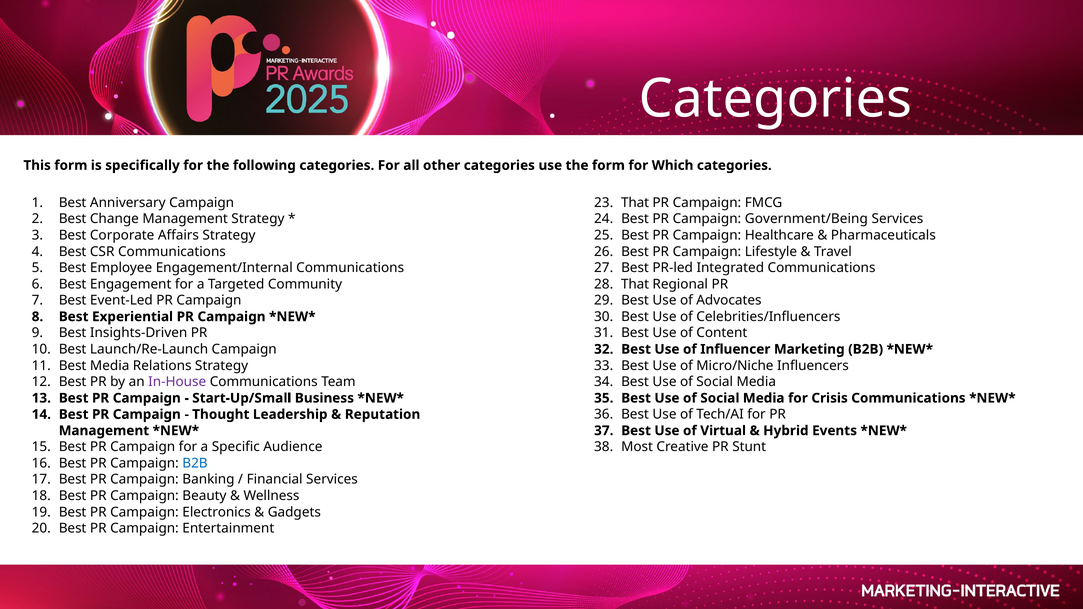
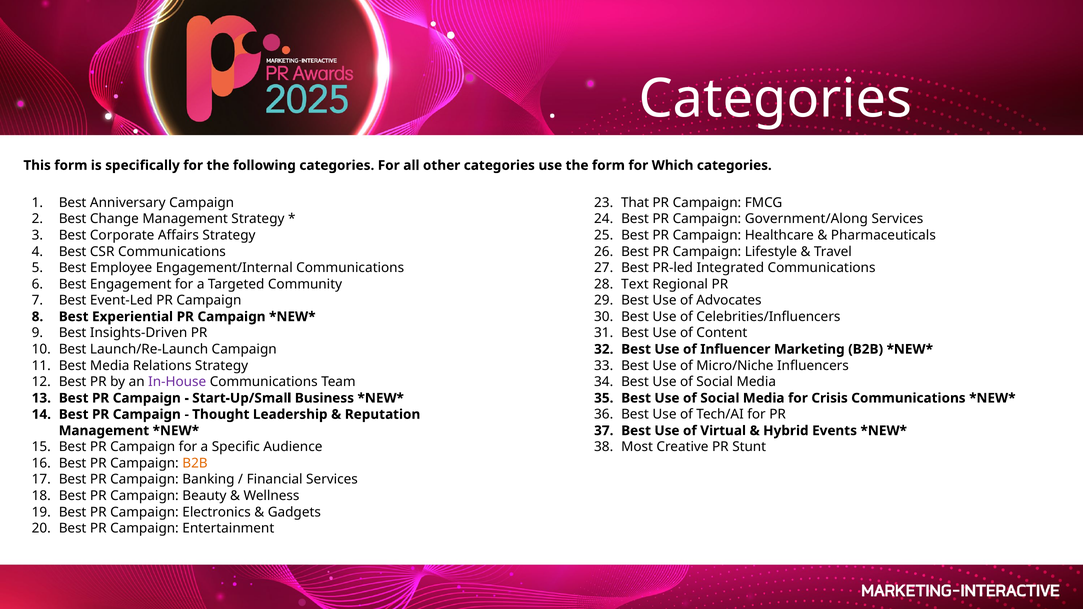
Government/Being: Government/Being -> Government/Along
That at (635, 284): That -> Text
B2B at (195, 463) colour: blue -> orange
